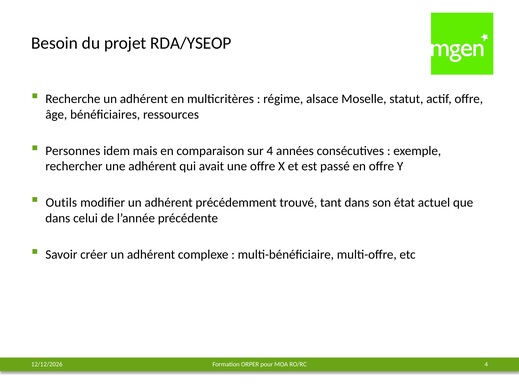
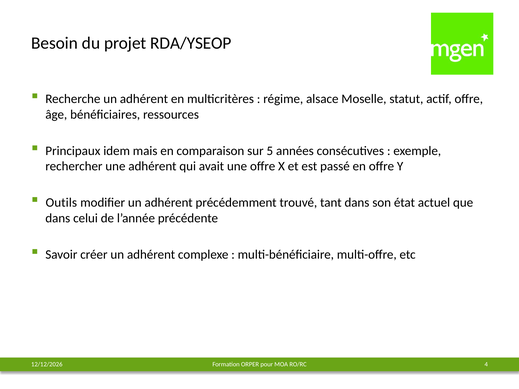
Personnes: Personnes -> Principaux
sur 4: 4 -> 5
